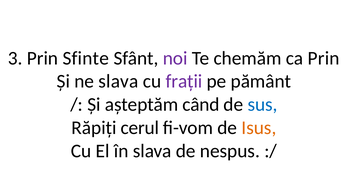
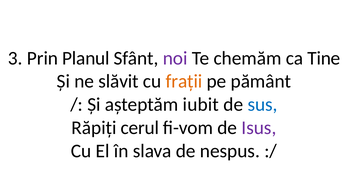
Sfinte: Sfinte -> Planul
ca Prin: Prin -> Tine
ne slava: slava -> slăvit
frații colour: purple -> orange
când: când -> iubit
Isus colour: orange -> purple
